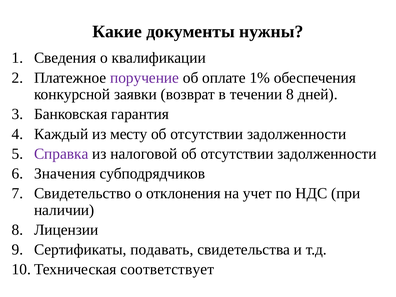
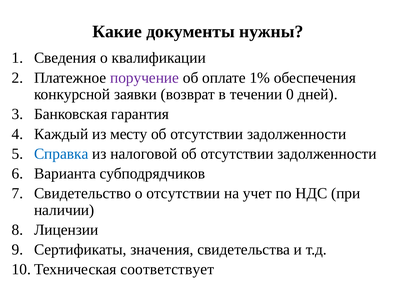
течении 8: 8 -> 0
Справка colour: purple -> blue
Значения: Значения -> Варианта
о отклонения: отклонения -> отсутствии
подавать: подавать -> значения
